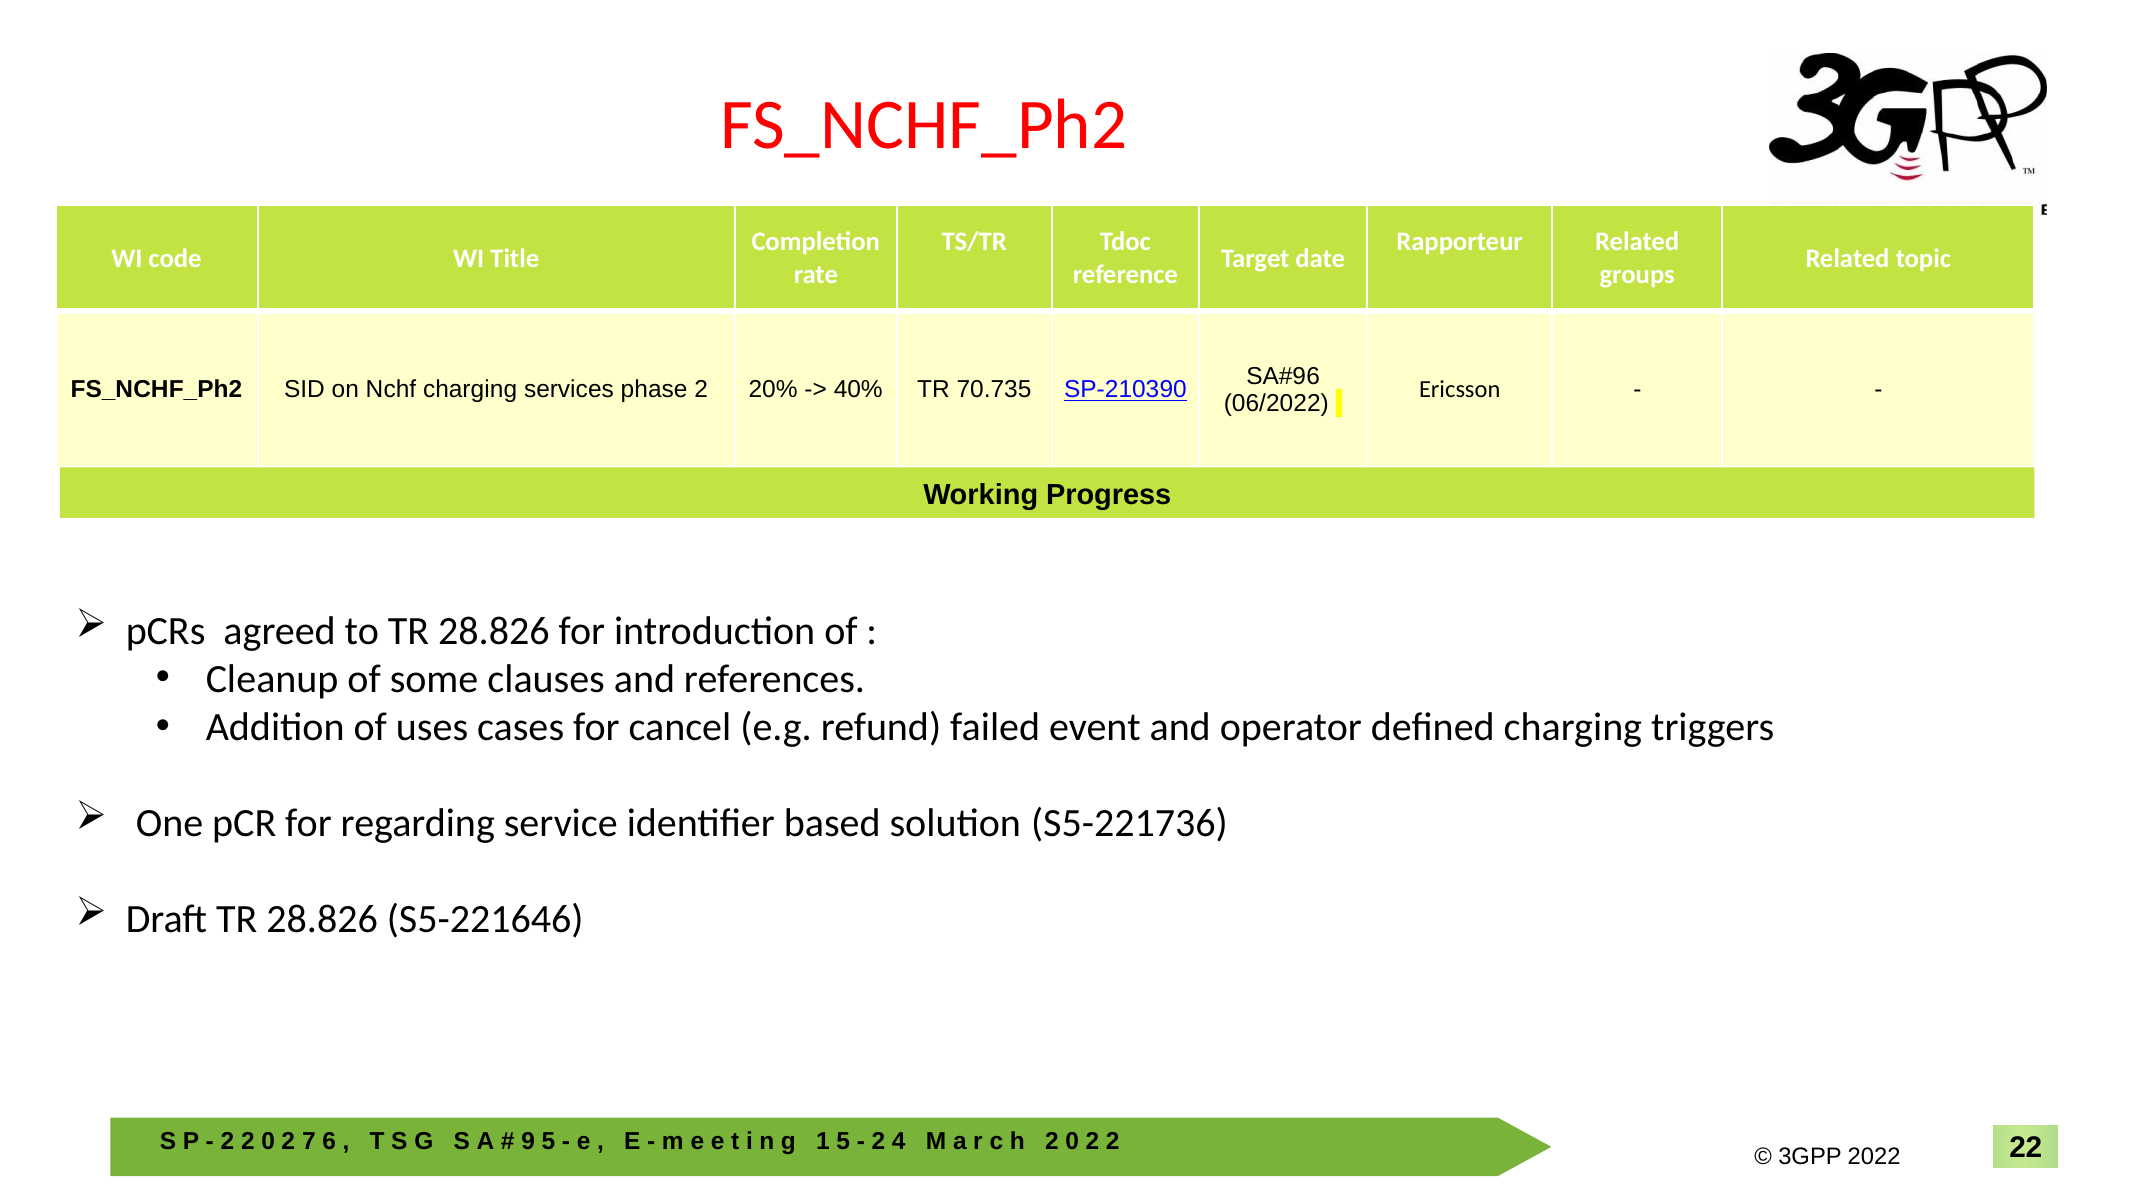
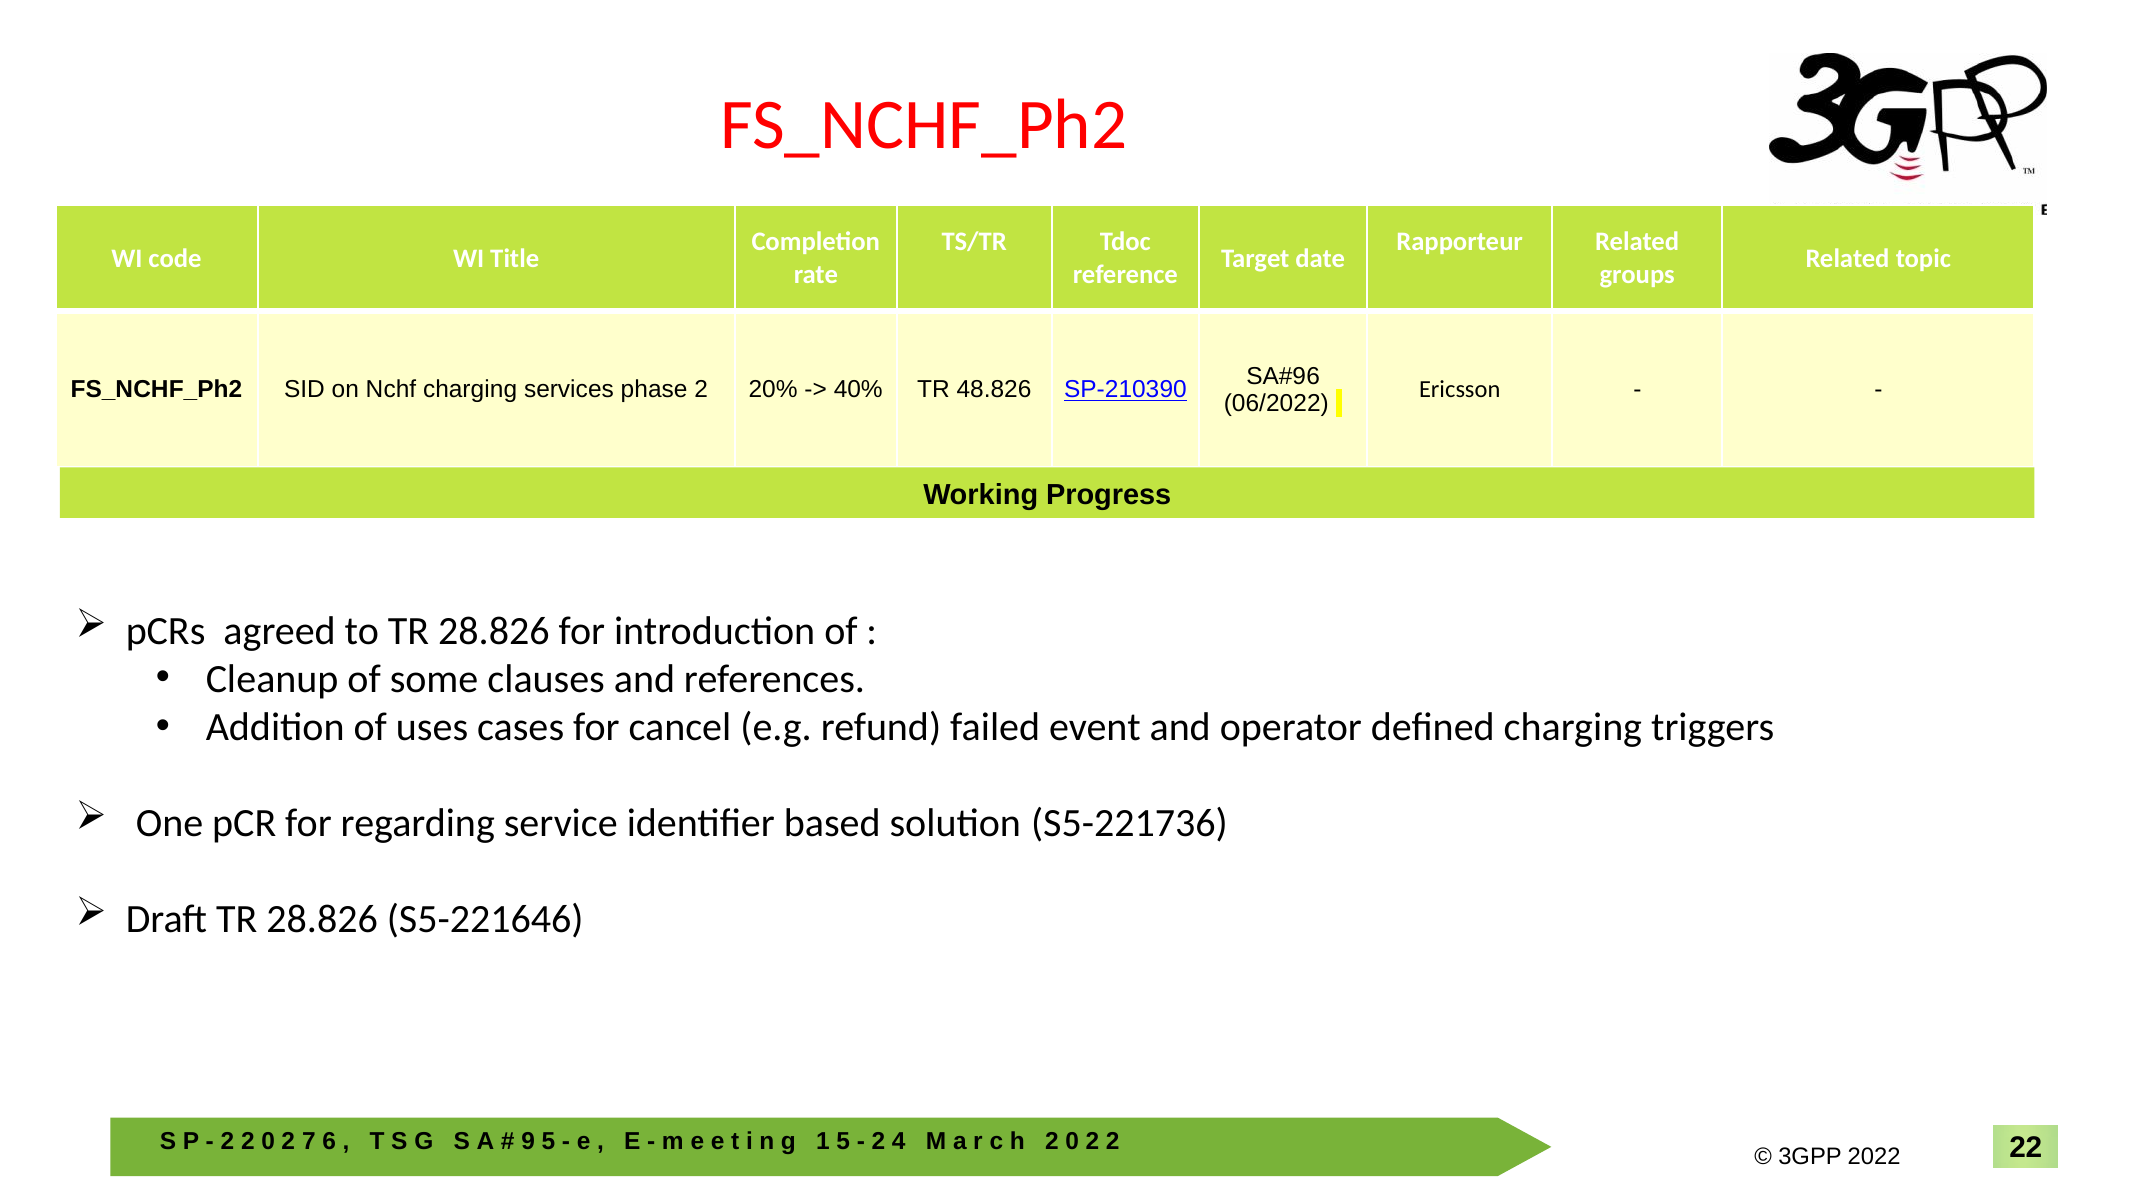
70.735: 70.735 -> 48.826
